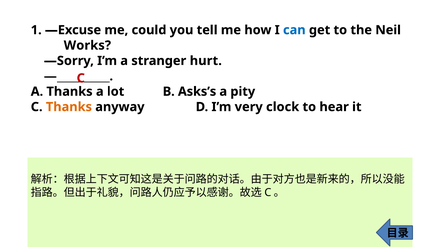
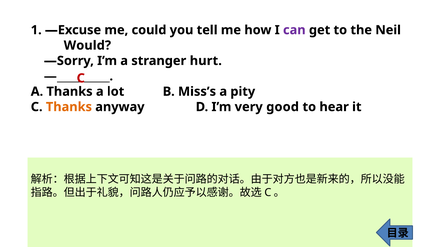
can colour: blue -> purple
Works: Works -> Would
Asks’s: Asks’s -> Miss’s
clock: clock -> good
